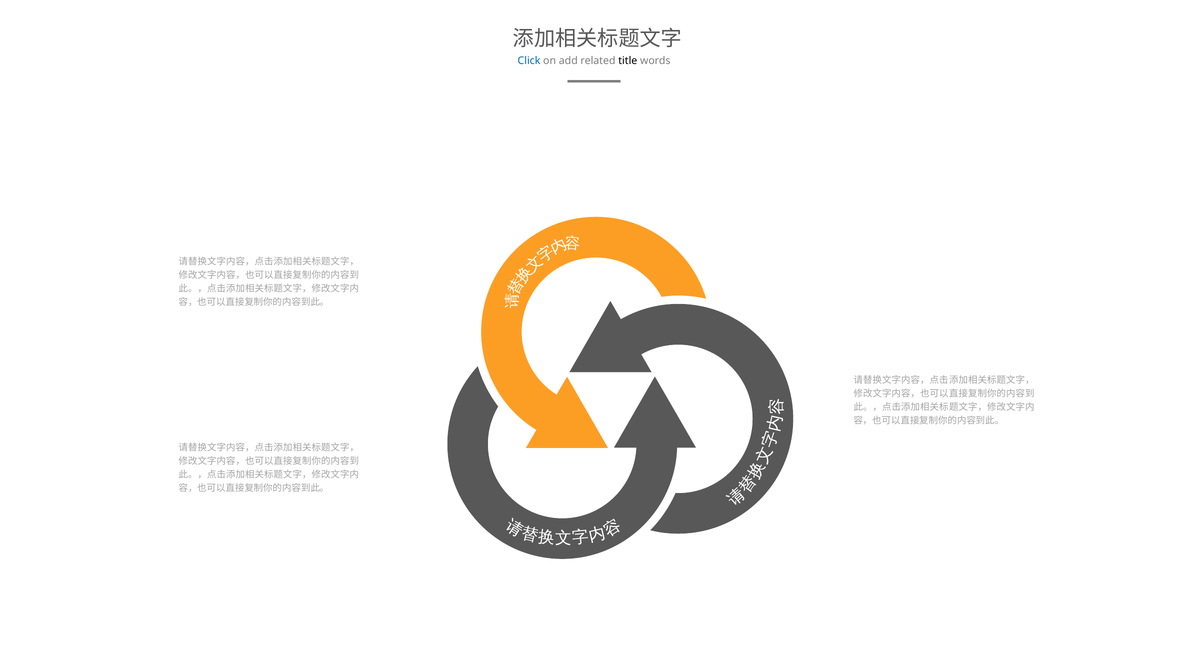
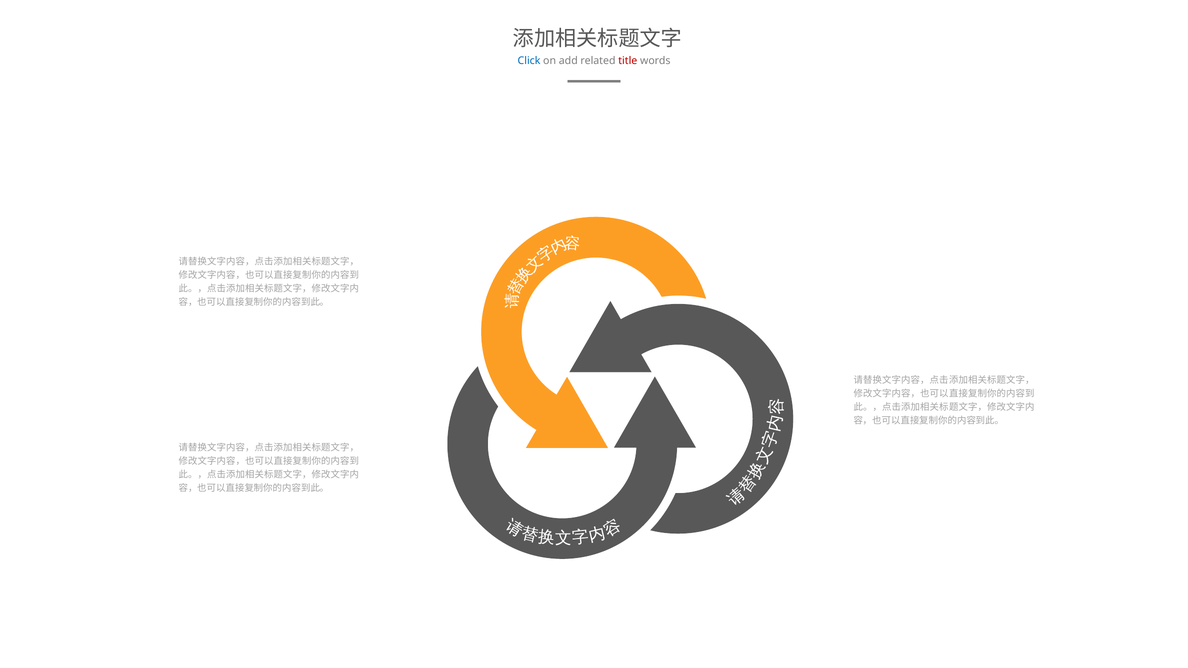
title colour: black -> red
